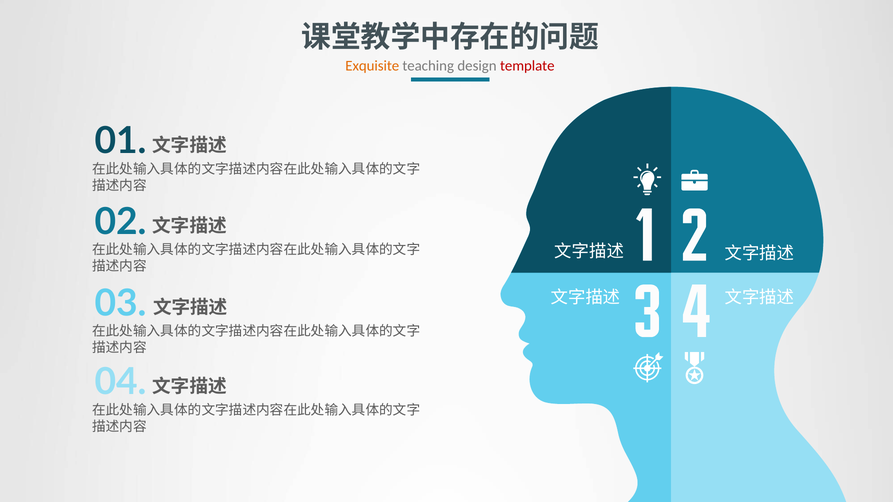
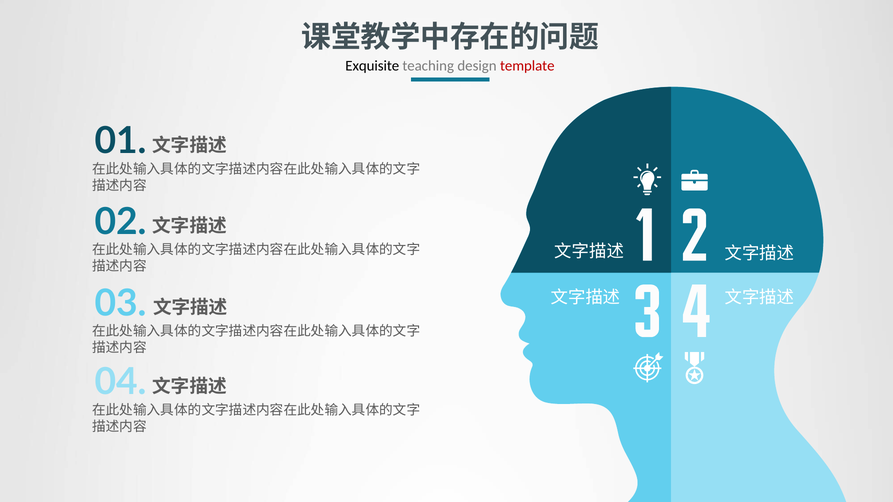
Exquisite colour: orange -> black
